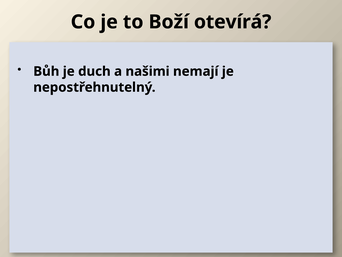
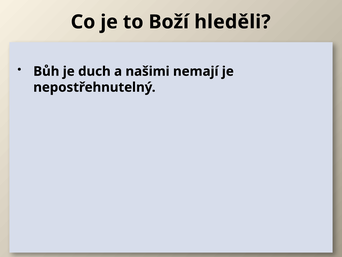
otevírá: otevírá -> hleděli
